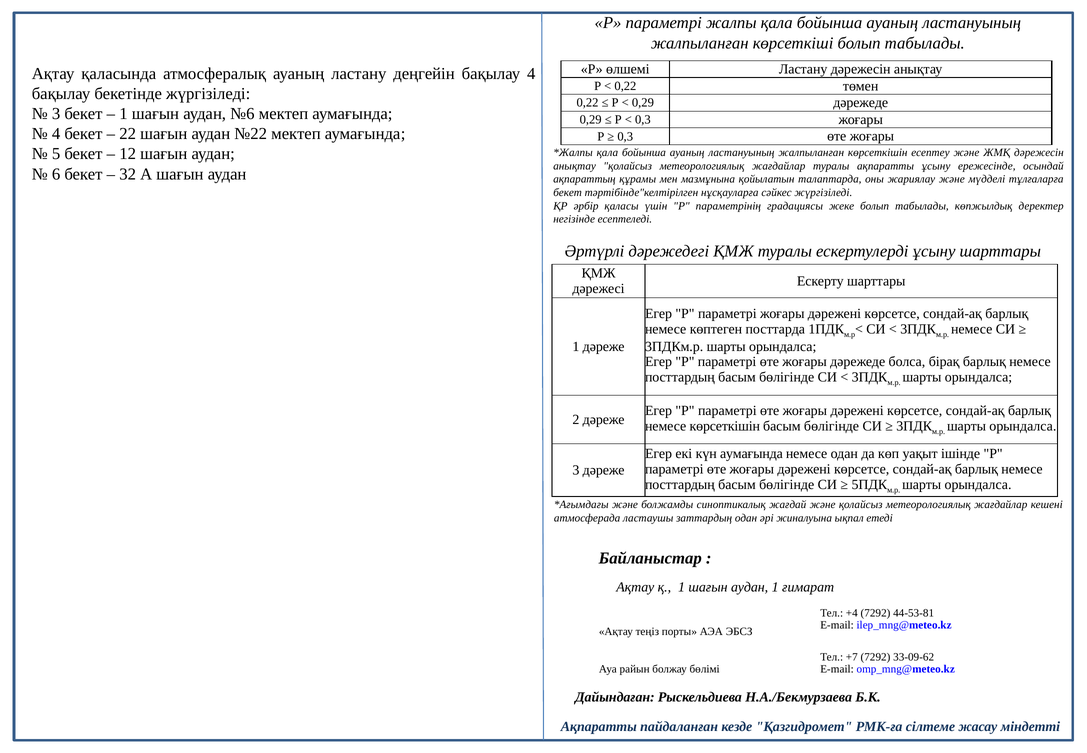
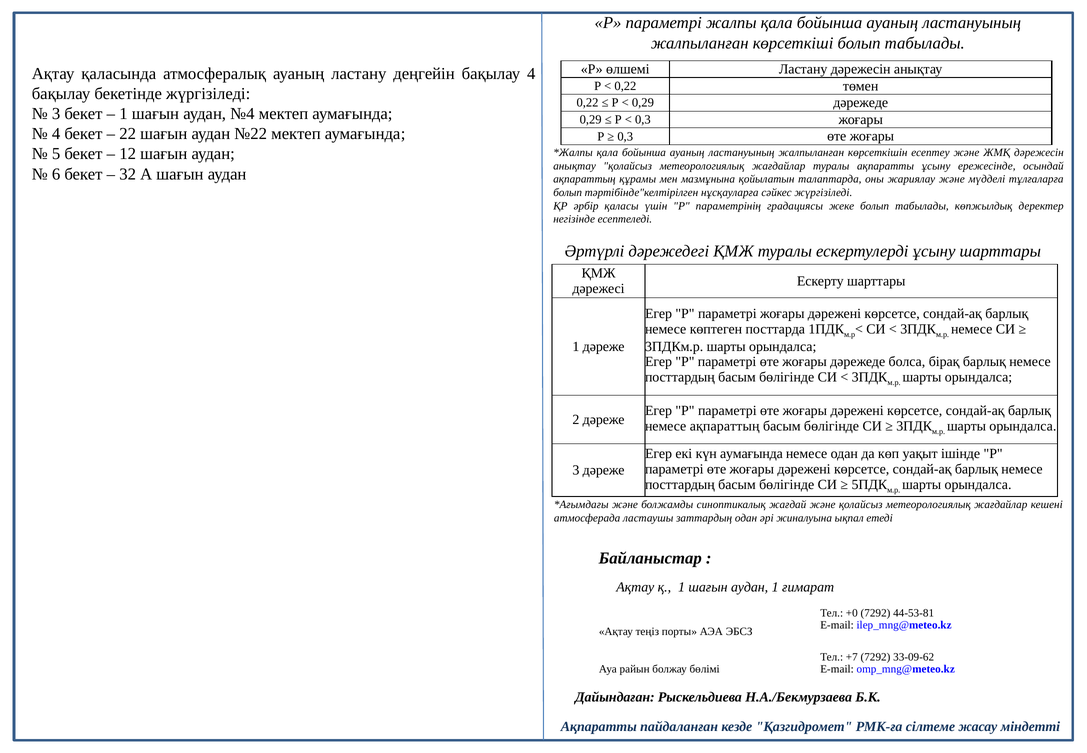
№6: №6 -> №4
бекет at (568, 192): бекет -> болып
немесе көрсеткішін: көрсеткішін -> ақпараттың
+4: +4 -> +0
